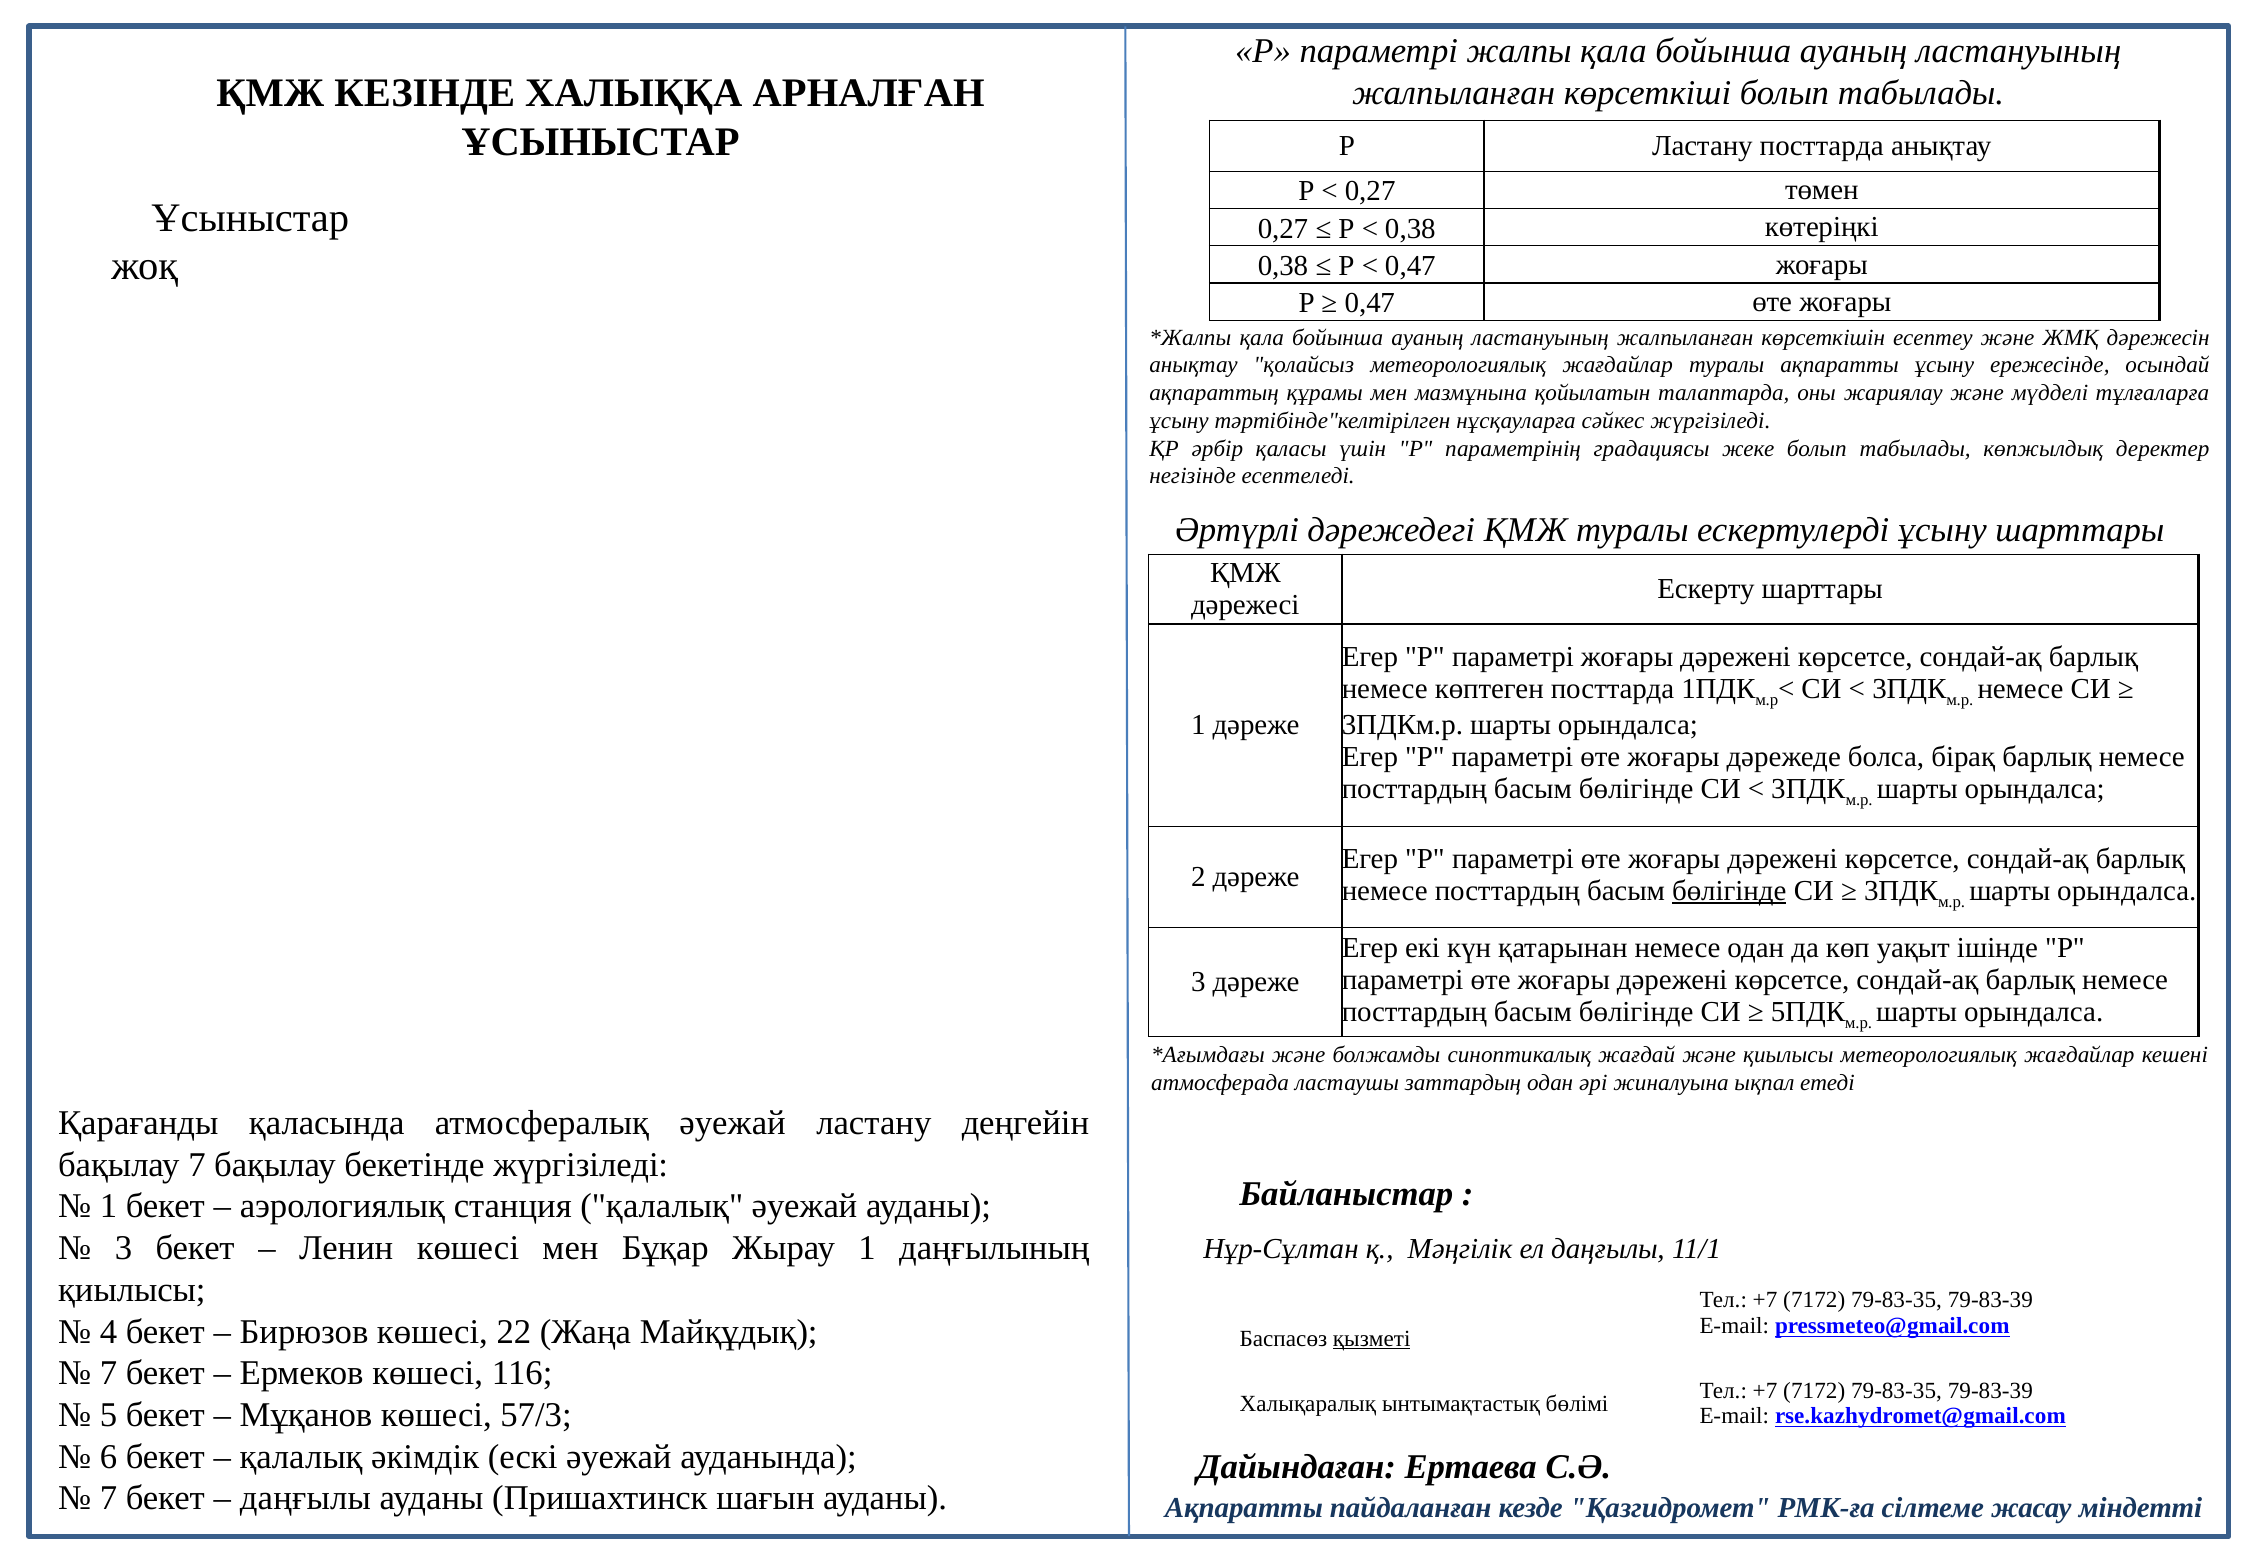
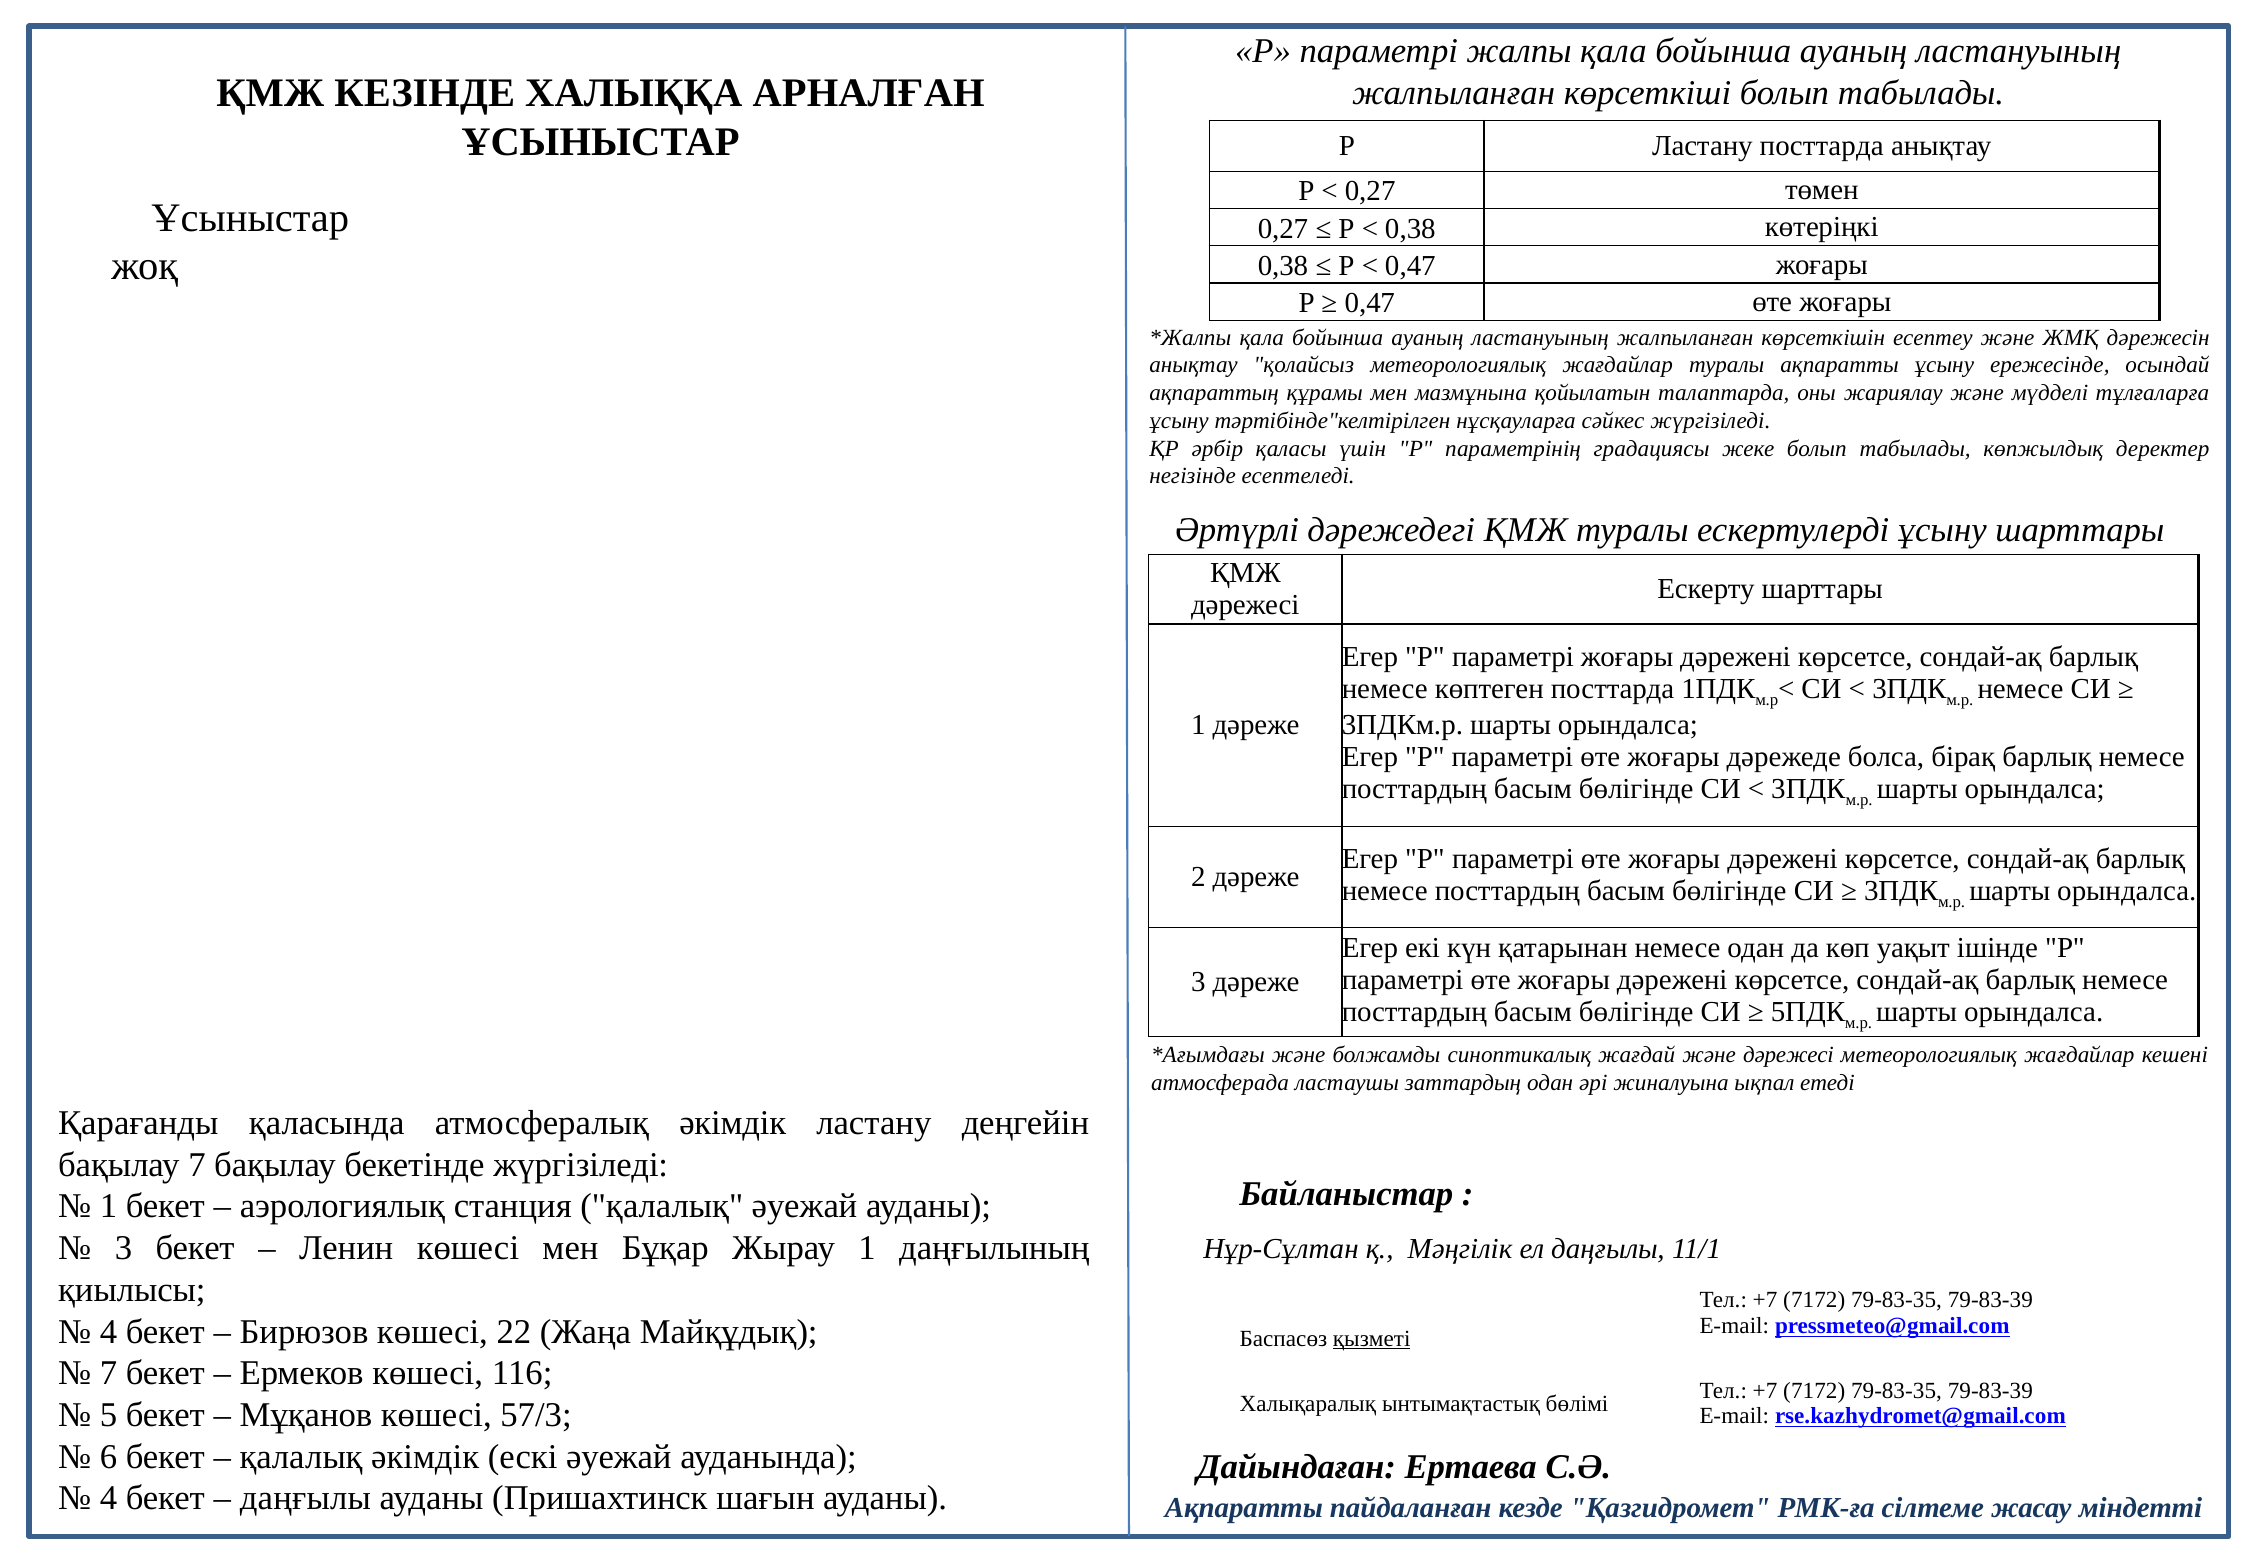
бөлігінде at (1729, 891) underline: present -> none
және қиылысы: қиылысы -> дәрежесі
атмосфералық әуежай: әуежай -> әкімдік
7 at (109, 1499): 7 -> 4
